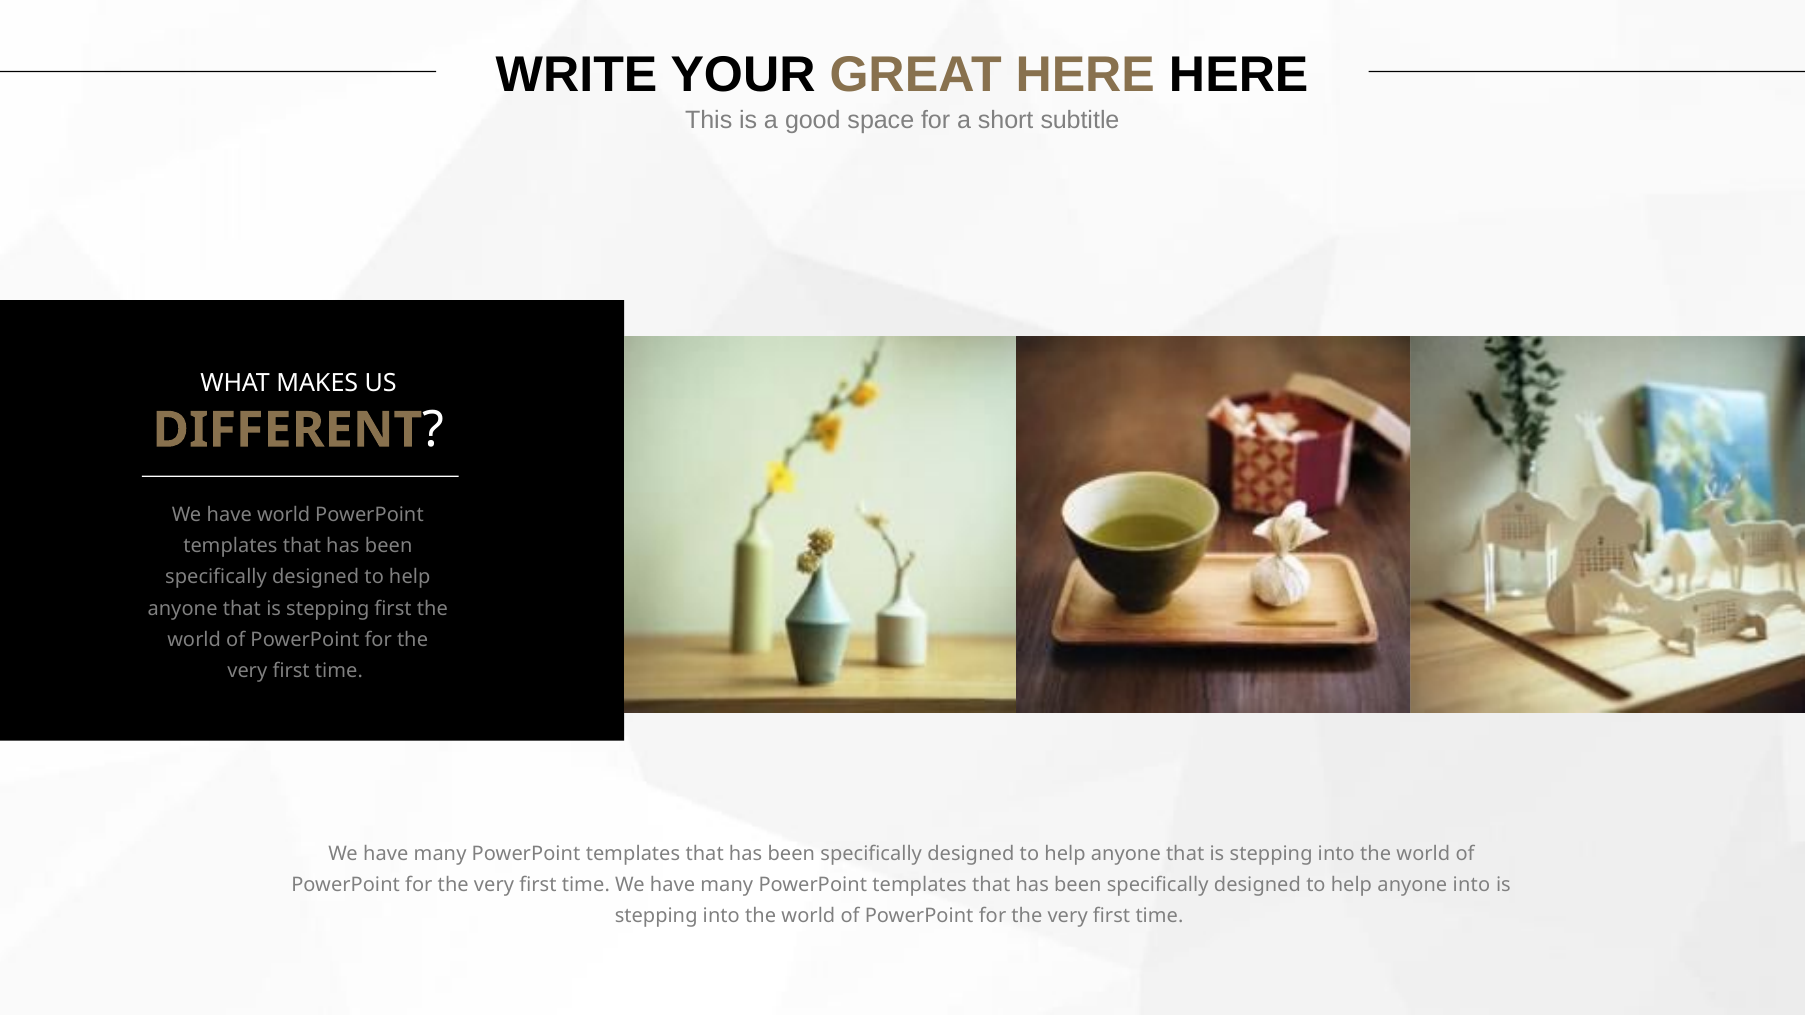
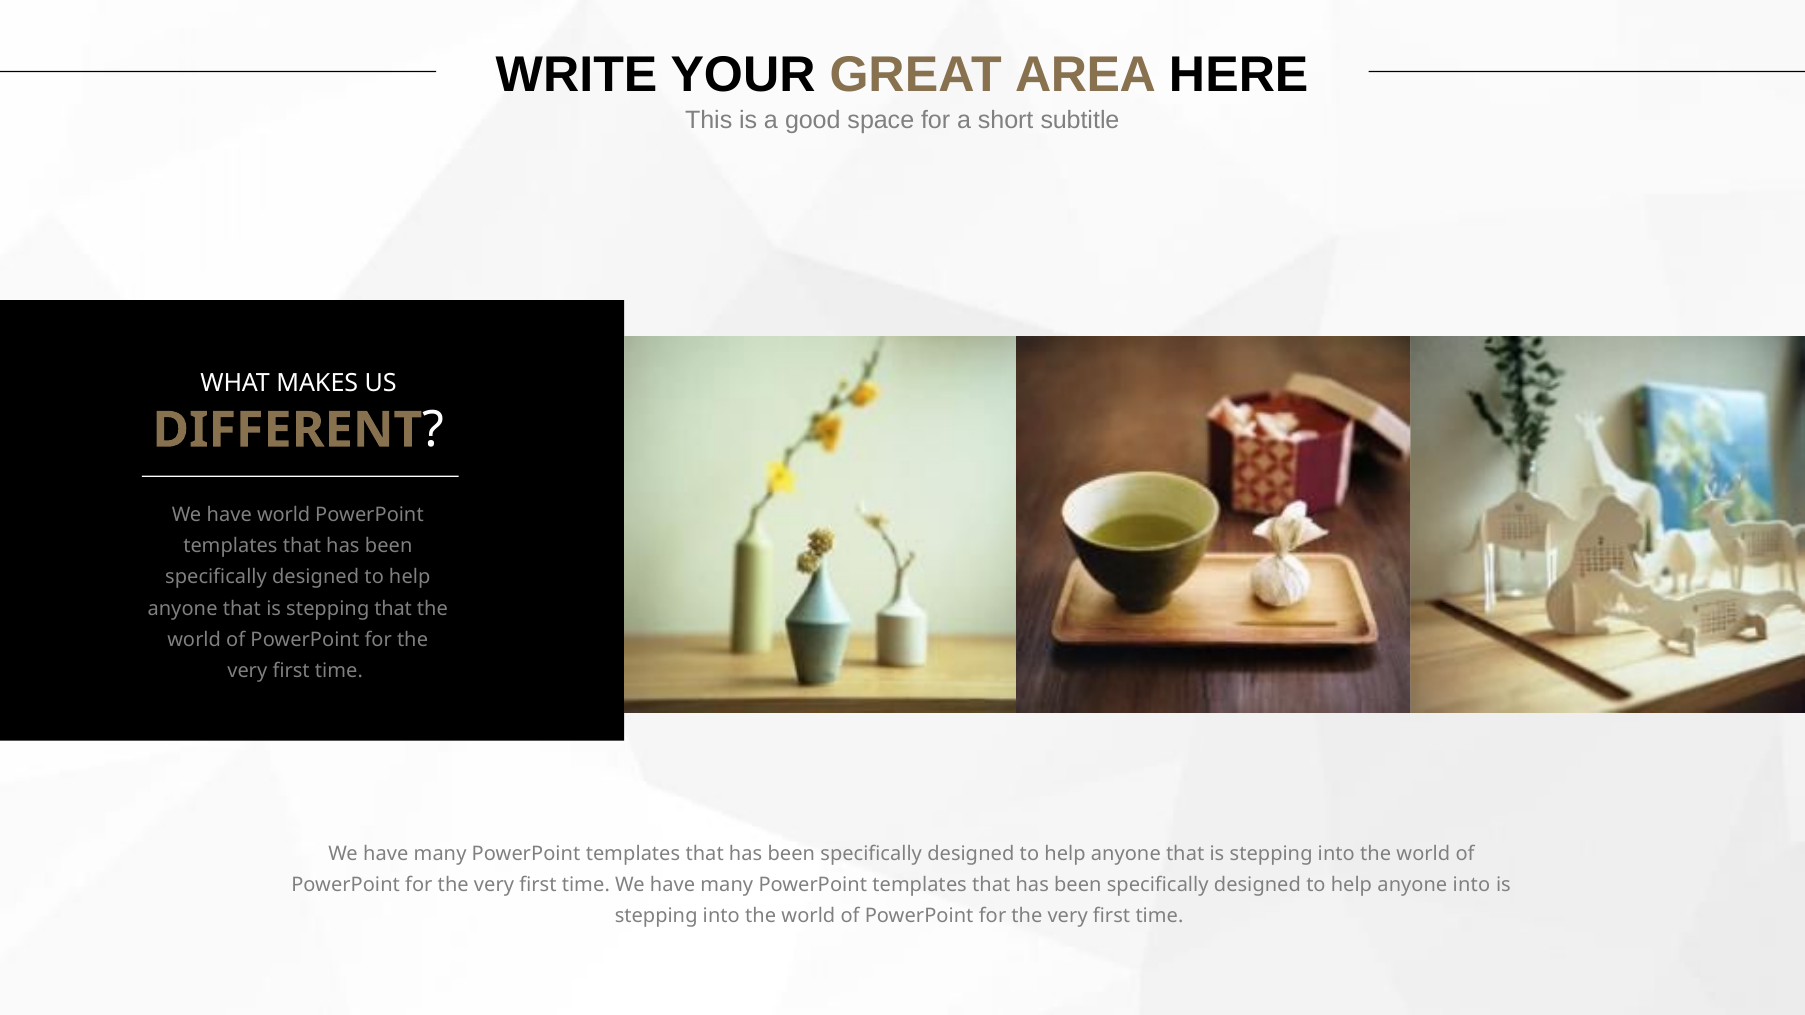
GREAT HERE: HERE -> AREA
stepping first: first -> that
